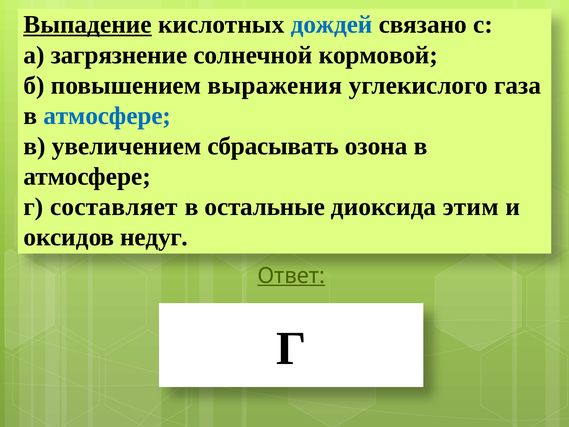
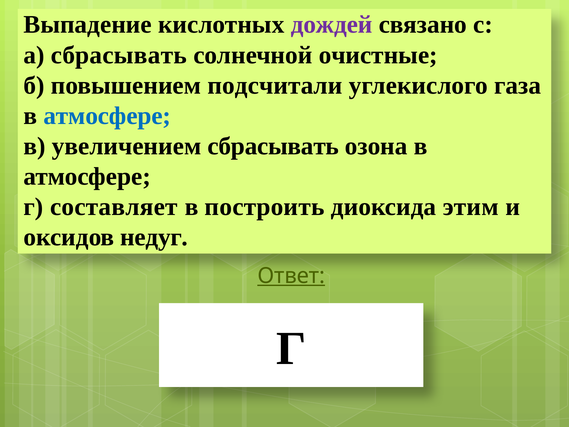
Выпадение underline: present -> none
дождей colour: blue -> purple
а загрязнение: загрязнение -> сбрасывать
кормовой: кормовой -> очистные
выражения: выражения -> подсчитали
остальные: остальные -> построить
